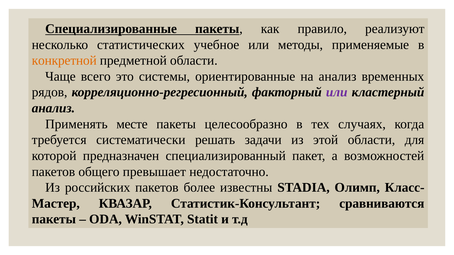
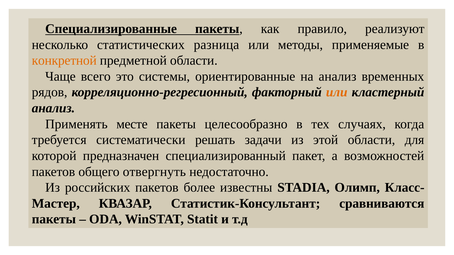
учебное: учебное -> разница
или at (337, 92) colour: purple -> orange
превышает: превышает -> отвергнуть
